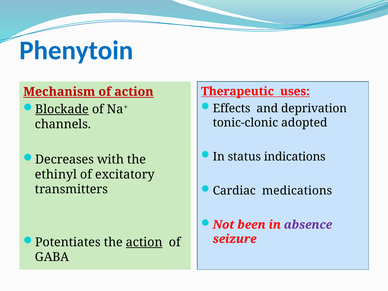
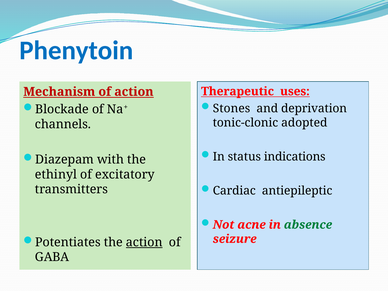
Effects: Effects -> Stones
Blockade underline: present -> none
Decreases: Decreases -> Diazepam
medications: medications -> antiepileptic
been: been -> acne
absence colour: purple -> green
